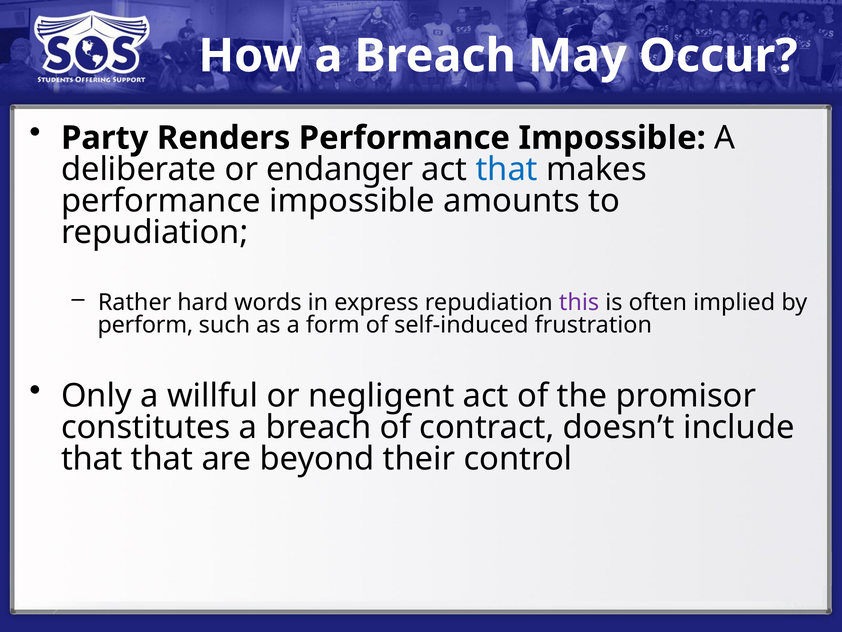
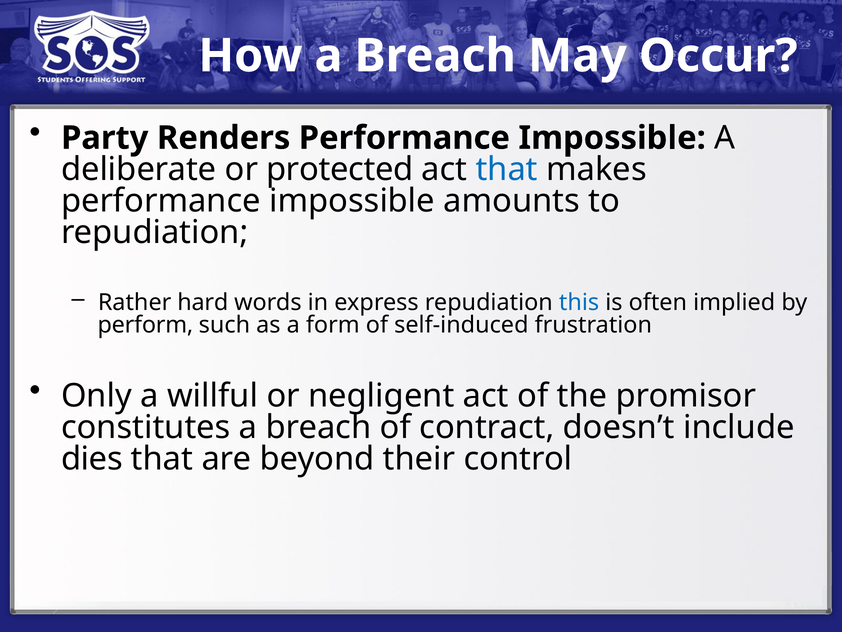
endanger: endanger -> protected
this colour: purple -> blue
that at (92, 459): that -> dies
